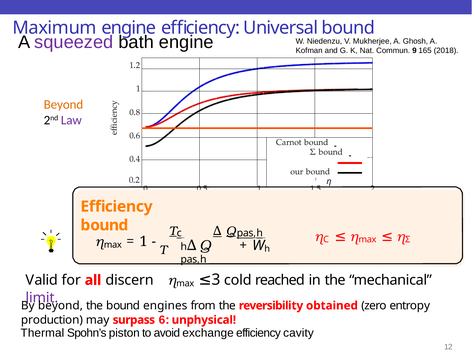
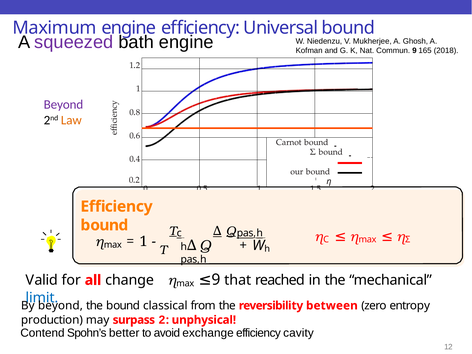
Beyond at (63, 105) colour: orange -> purple
Law colour: purple -> orange
cold: cold -> that
discern: discern -> change
3 at (216, 280): 3 -> 9
limit colour: purple -> blue
engines: engines -> classical
obtained: obtained -> between
surpass 6: 6 -> 2
Thermal: Thermal -> Contend
piston: piston -> better
